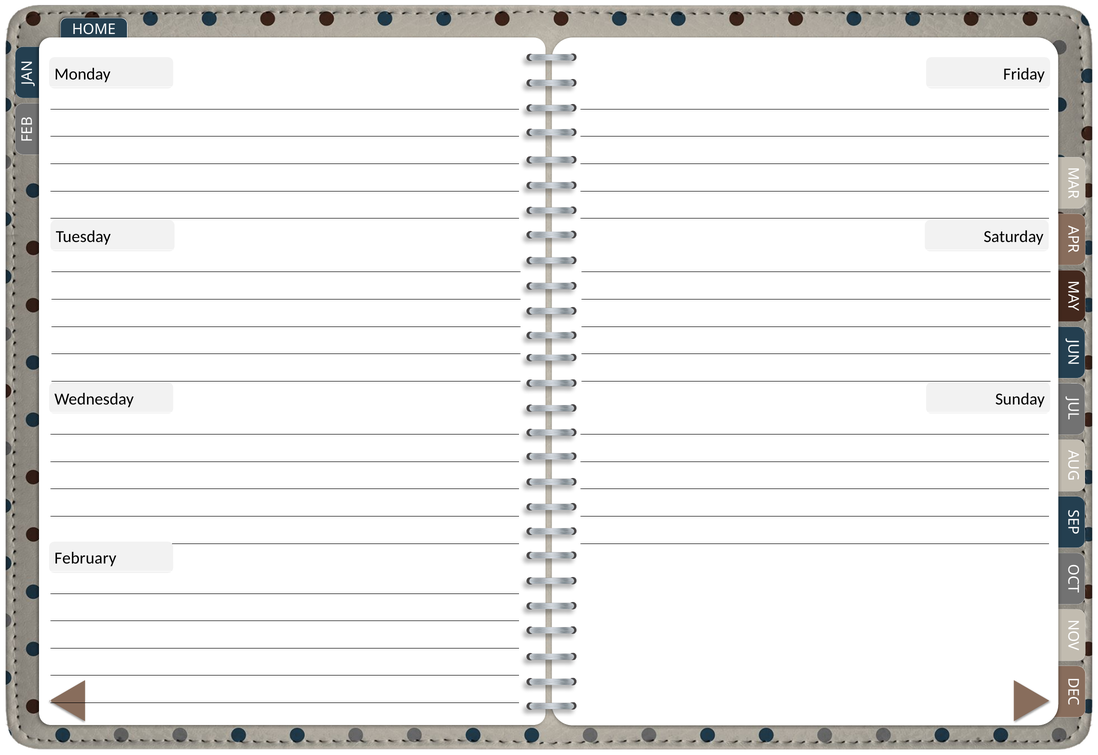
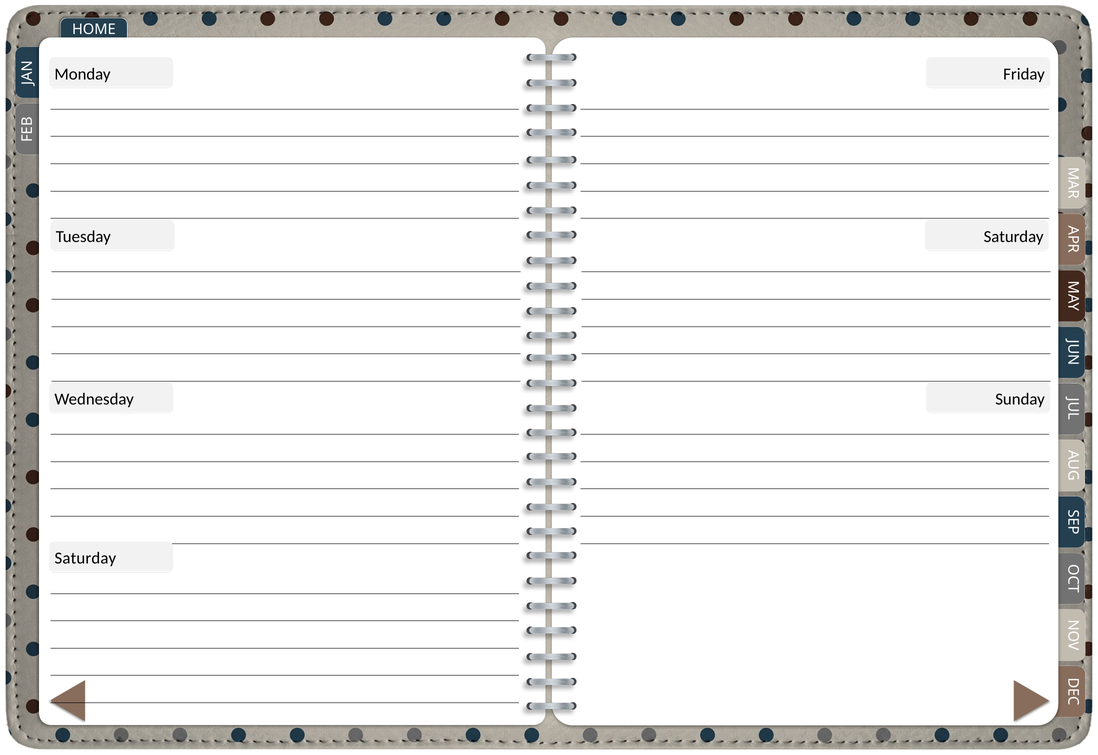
February at (85, 558): February -> Saturday
